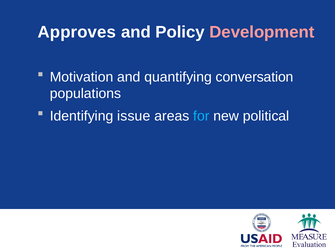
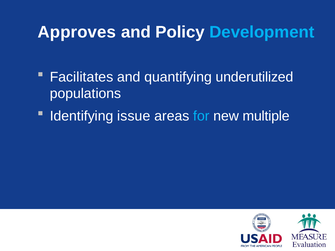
Development colour: pink -> light blue
Motivation: Motivation -> Facilitates
conversation: conversation -> underutilized
political: political -> multiple
